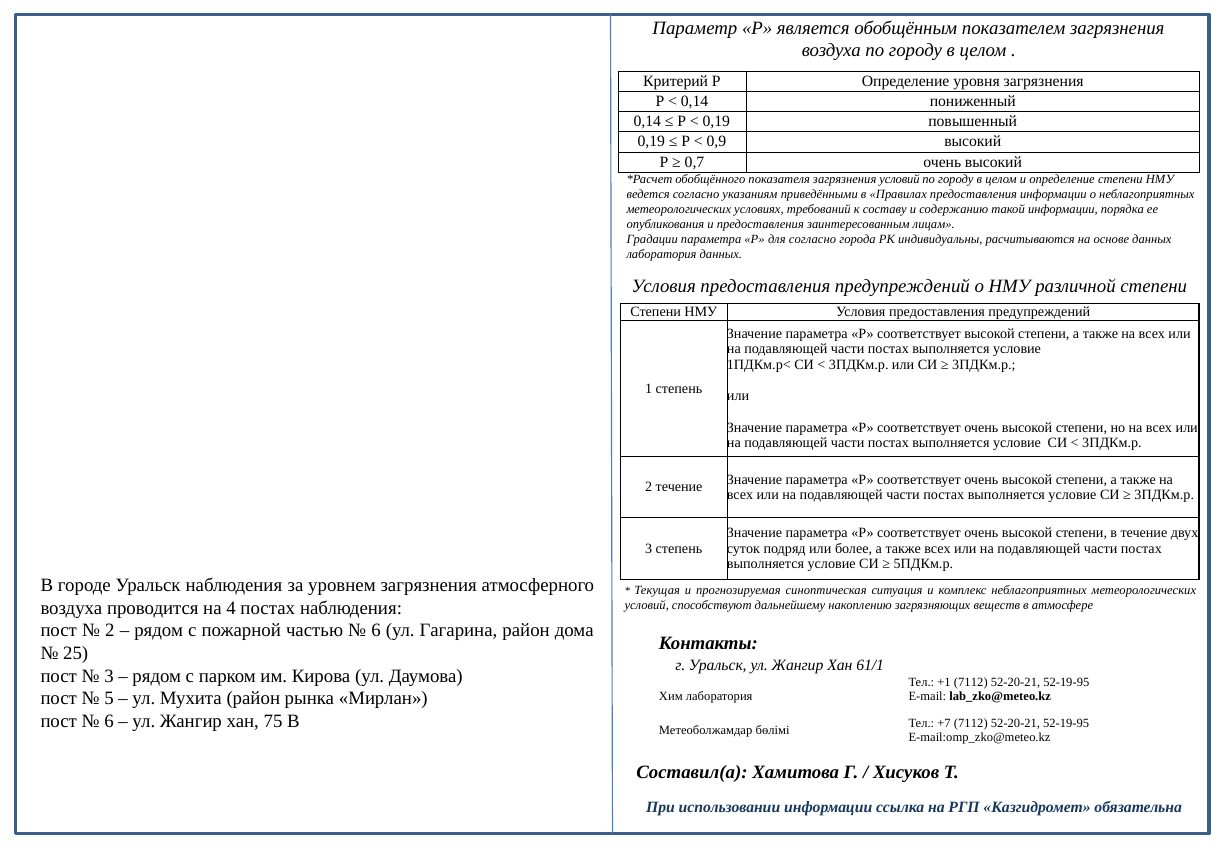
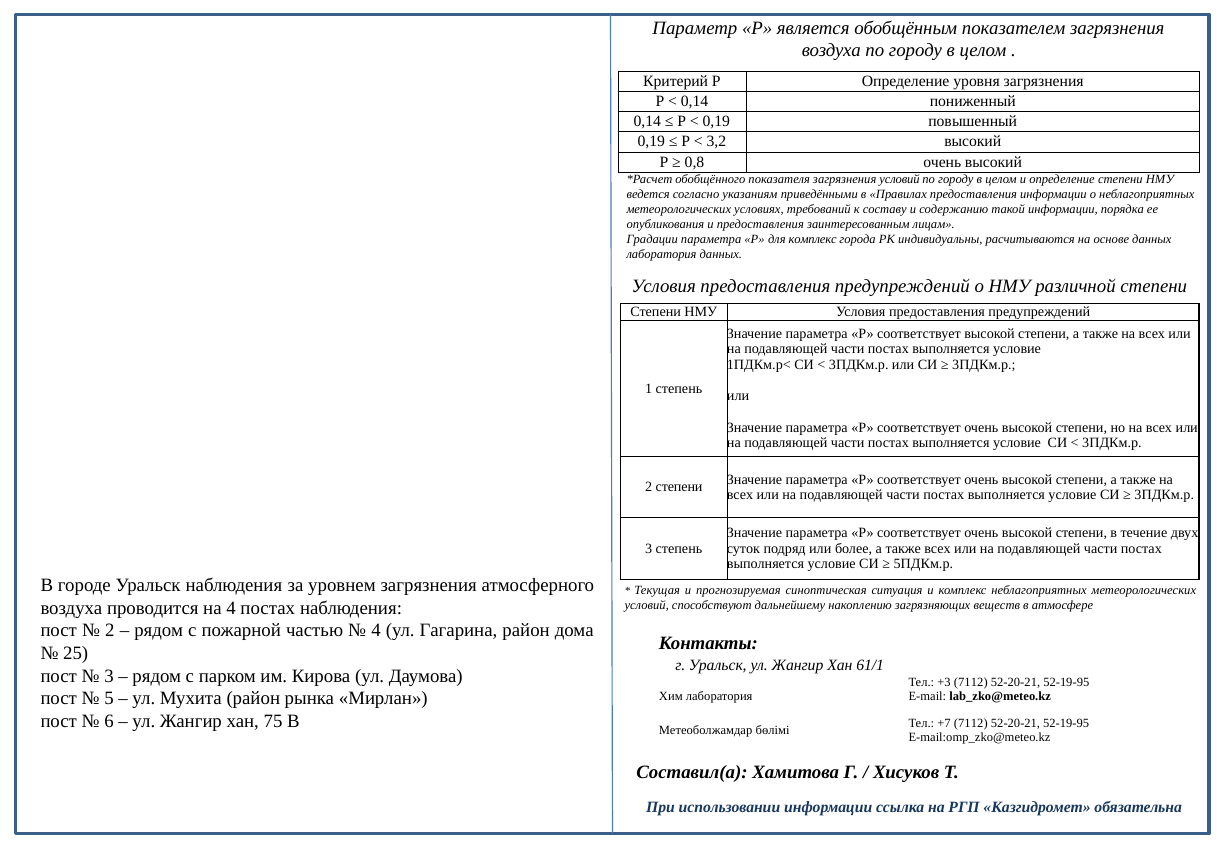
0,9: 0,9 -> 3,2
0,7: 0,7 -> 0,8
для согласно: согласно -> комплекс
2 течение: течение -> степени
6 at (376, 631): 6 -> 4
+1: +1 -> +3
